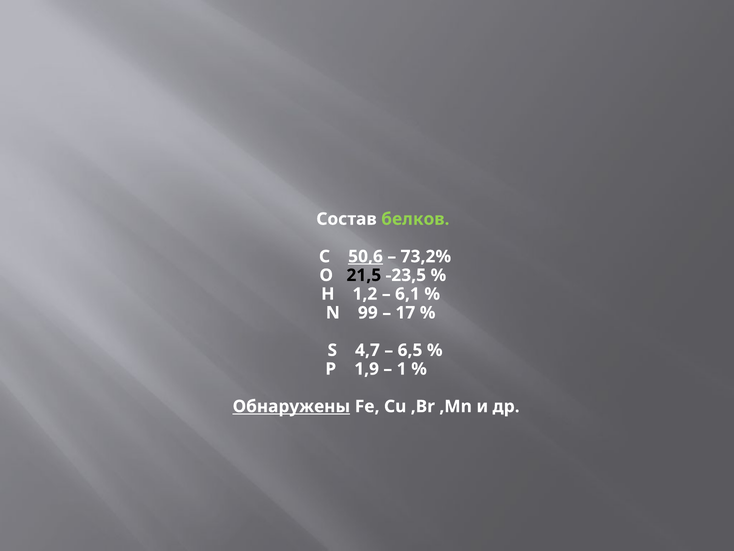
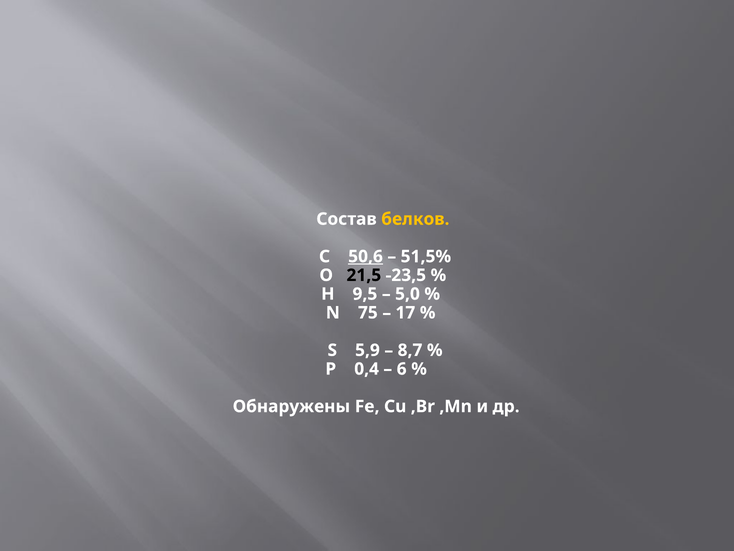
белков colour: light green -> yellow
73,2%: 73,2% -> 51,5%
1,2: 1,2 -> 9,5
6,1: 6,1 -> 5,0
99: 99 -> 75
4,7: 4,7 -> 5,9
6,5: 6,5 -> 8,7
1,9: 1,9 -> 0,4
1: 1 -> 6
Обнаружены underline: present -> none
